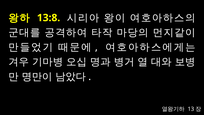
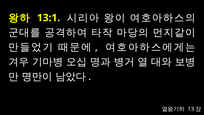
13:8: 13:8 -> 13:1
